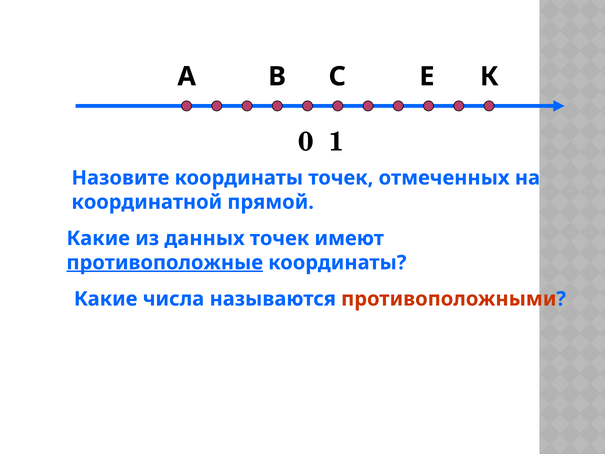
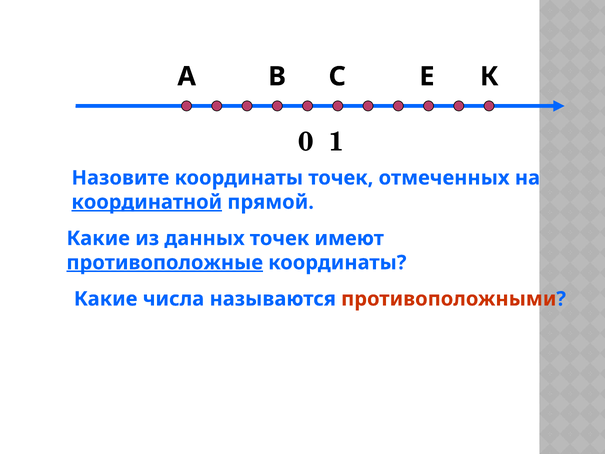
координатной underline: none -> present
